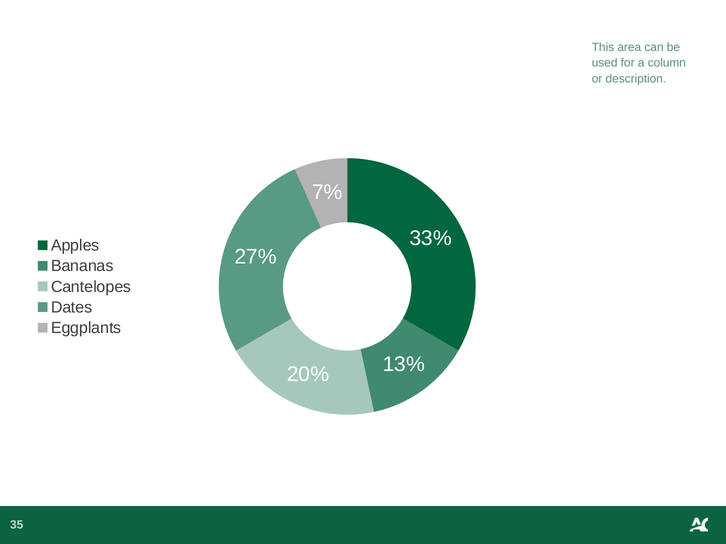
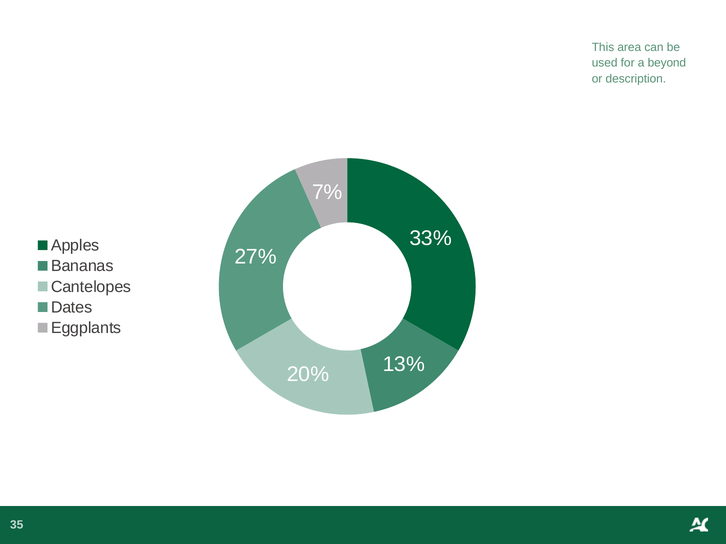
column: column -> beyond
